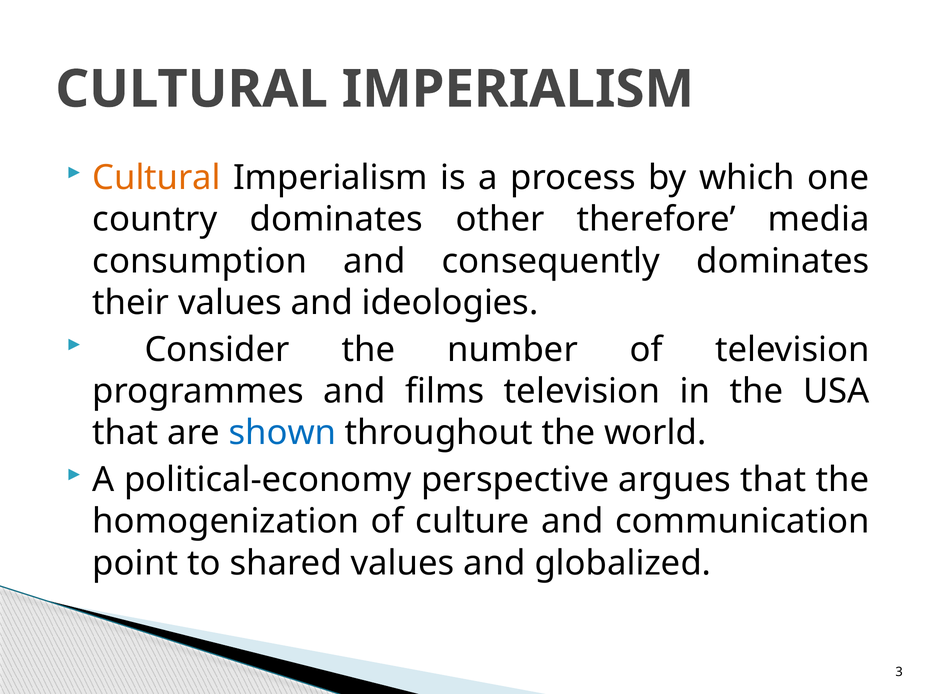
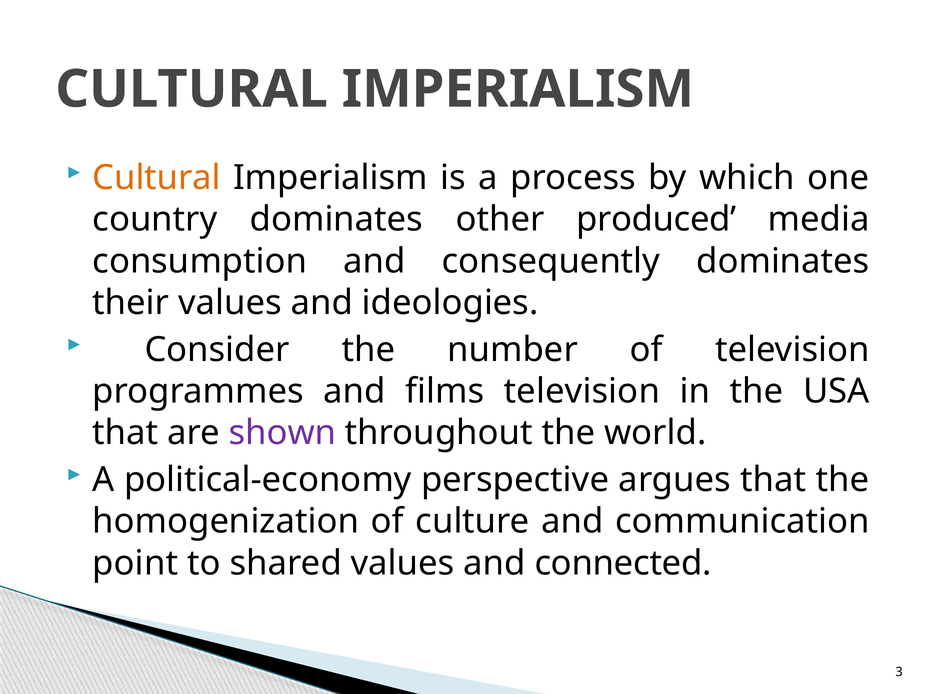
therefore: therefore -> produced
shown colour: blue -> purple
globalized: globalized -> connected
